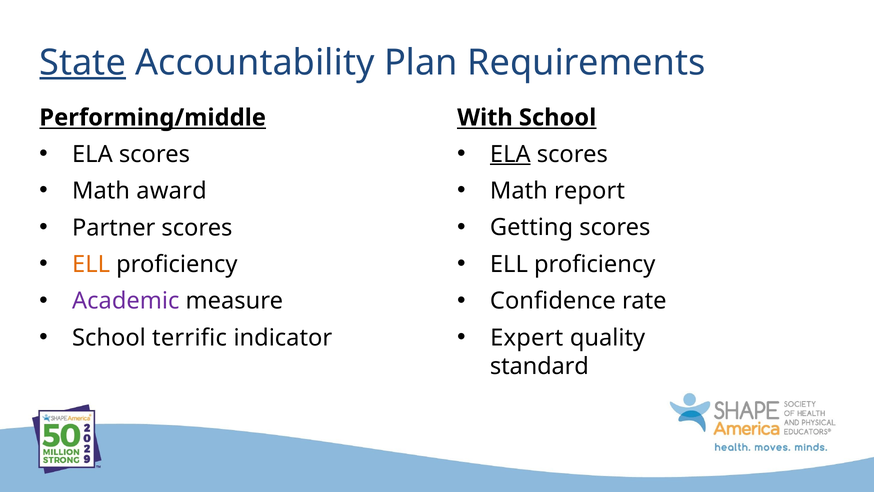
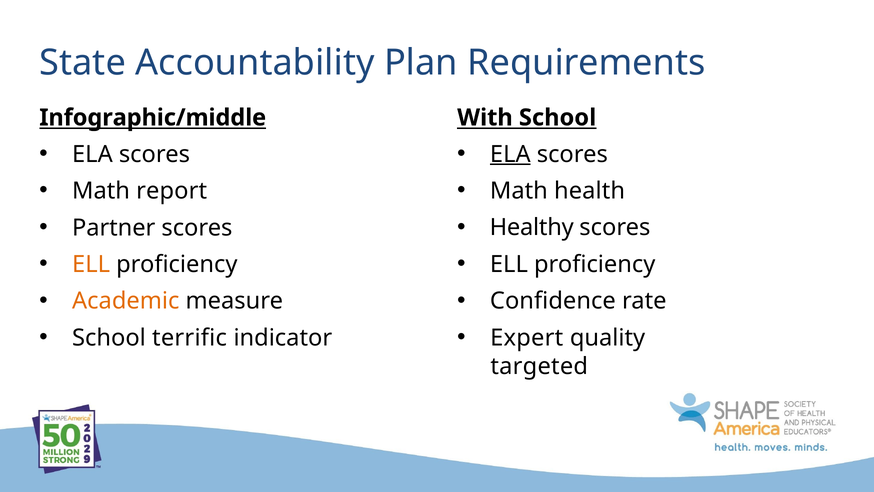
State underline: present -> none
Performing/middle: Performing/middle -> Infographic/middle
report: report -> health
award: award -> report
Getting: Getting -> Healthy
Academic colour: purple -> orange
standard: standard -> targeted
